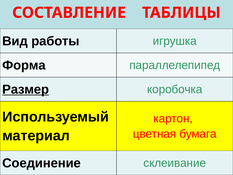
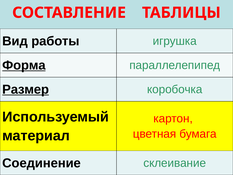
Форма underline: none -> present
